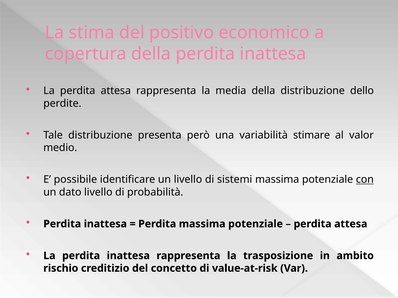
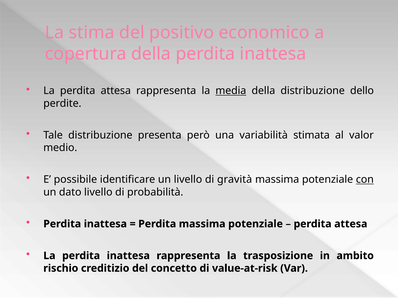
media underline: none -> present
stimare: stimare -> stimata
sistemi: sistemi -> gravità
